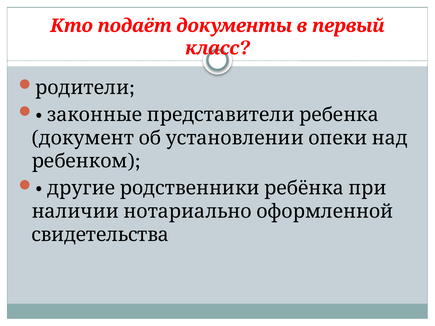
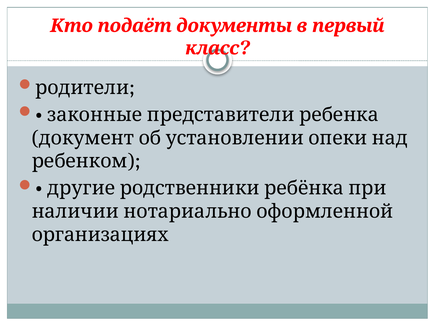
свидетельства: свидетельства -> организациях
